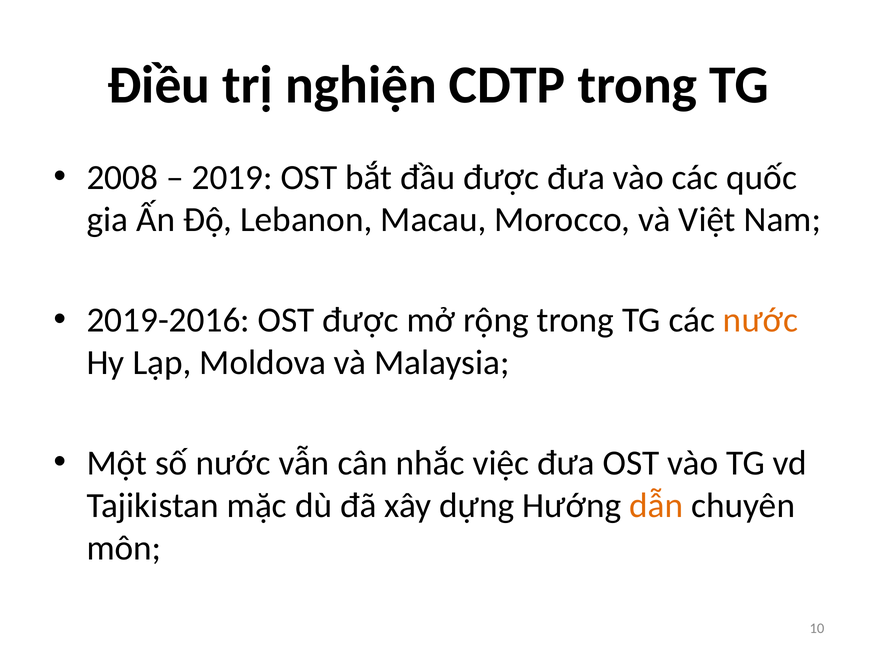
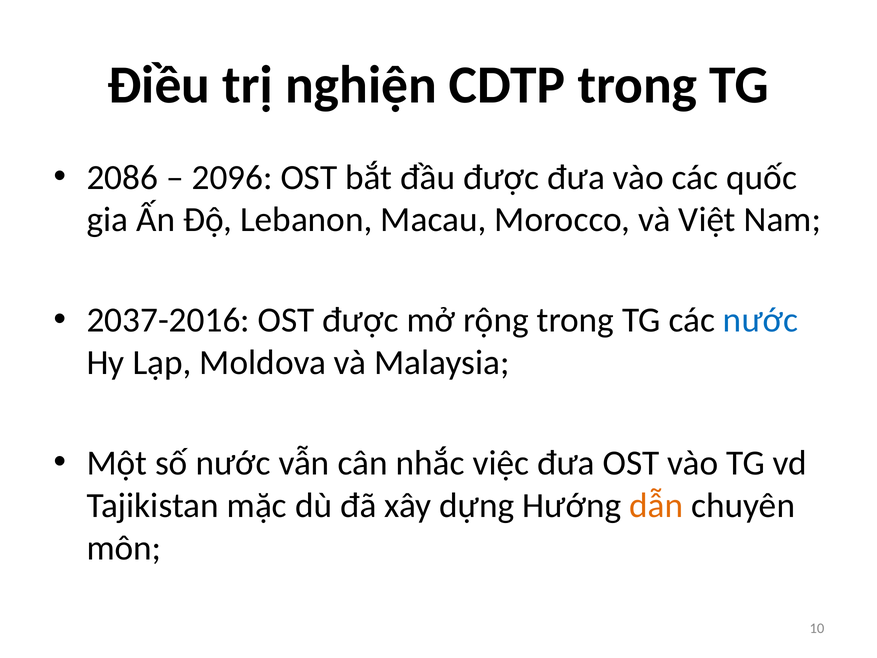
2008: 2008 -> 2086
2019: 2019 -> 2096
2019-2016: 2019-2016 -> 2037-2016
nước at (761, 320) colour: orange -> blue
